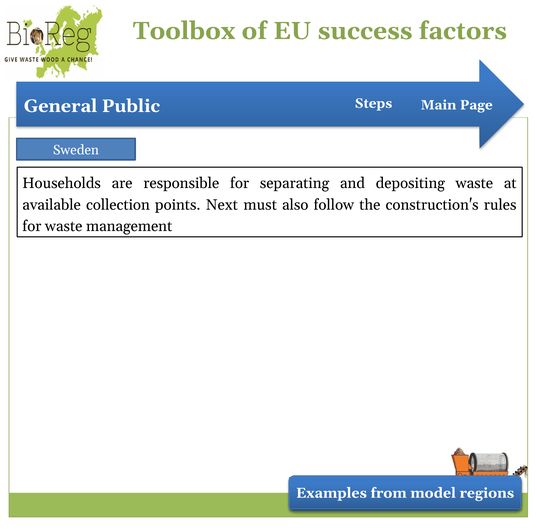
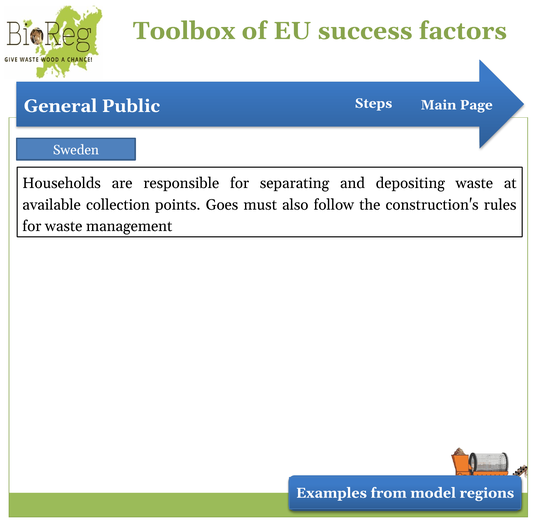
Next: Next -> Goes
